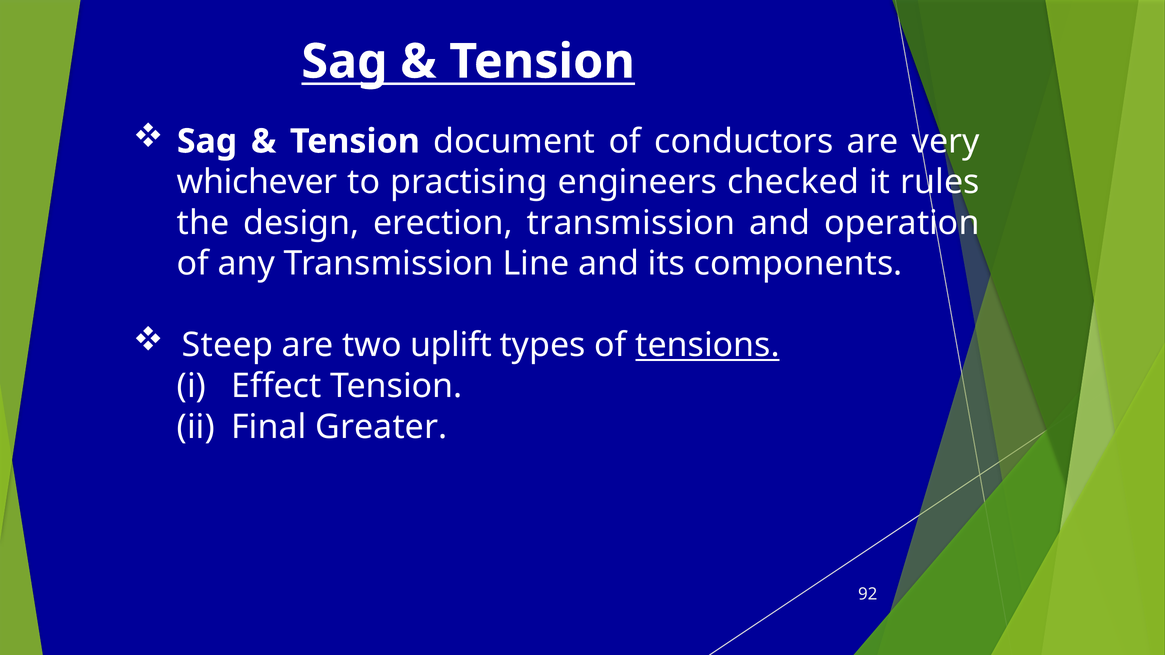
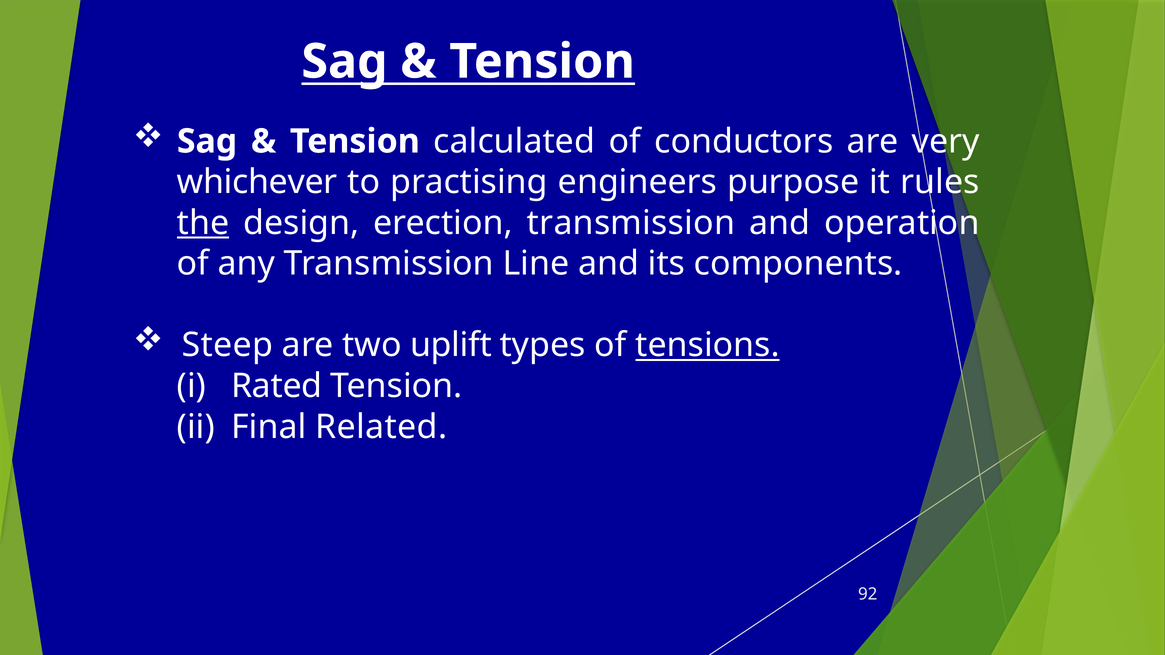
document: document -> calculated
checked: checked -> purpose
the underline: none -> present
Effect: Effect -> Rated
Greater: Greater -> Related
